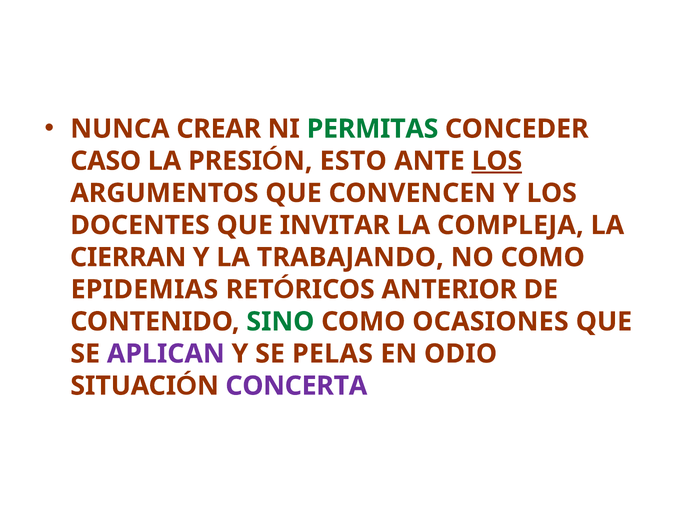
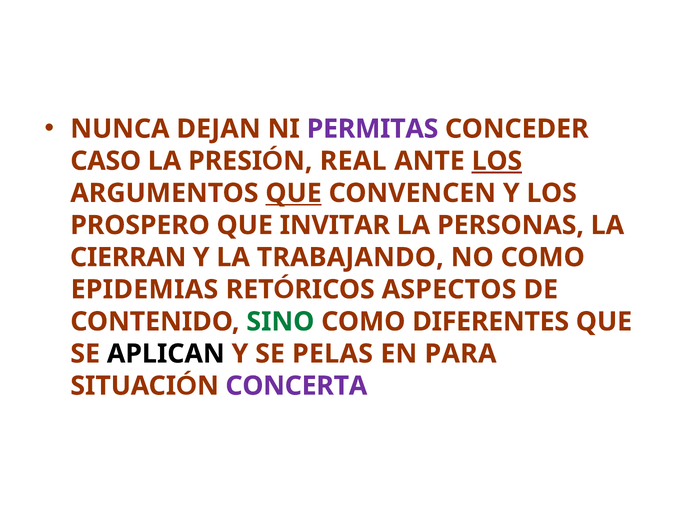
CREAR: CREAR -> DEJAN
PERMITAS colour: green -> purple
ESTO: ESTO -> REAL
QUE at (294, 193) underline: none -> present
DOCENTES: DOCENTES -> PROSPERO
COMPLEJA: COMPLEJA -> PERSONAS
ANTERIOR: ANTERIOR -> ASPECTOS
OCASIONES: OCASIONES -> DIFERENTES
APLICAN colour: purple -> black
ODIO: ODIO -> PARA
